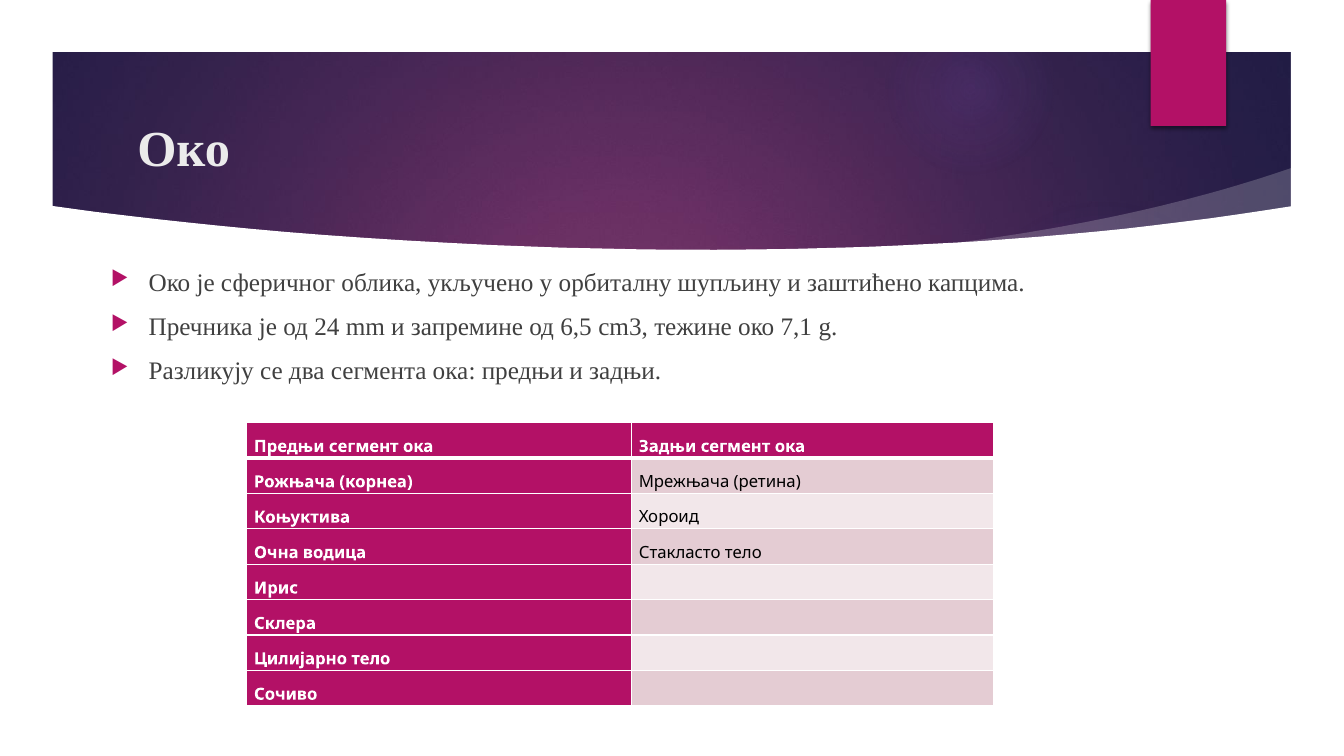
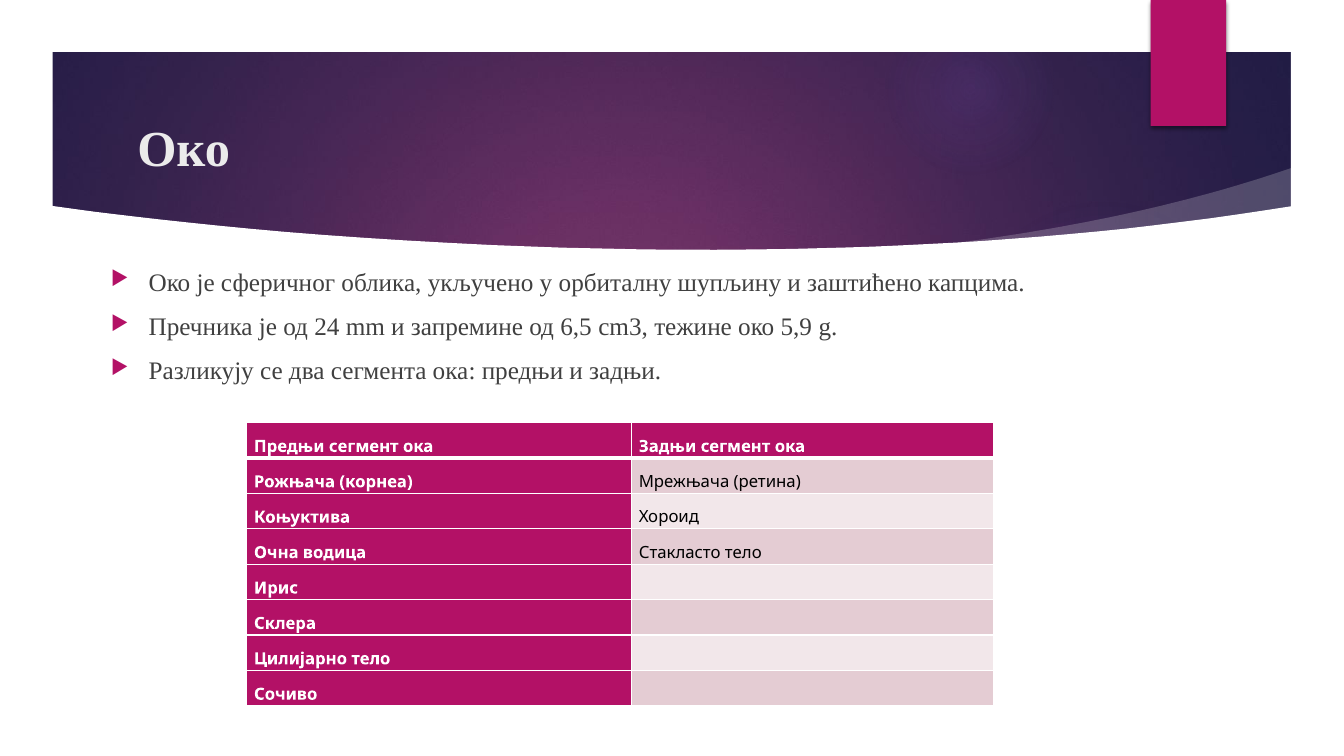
7,1: 7,1 -> 5,9
